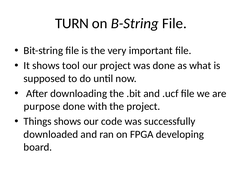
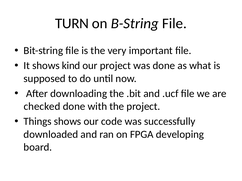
tool: tool -> kind
purpose: purpose -> checked
